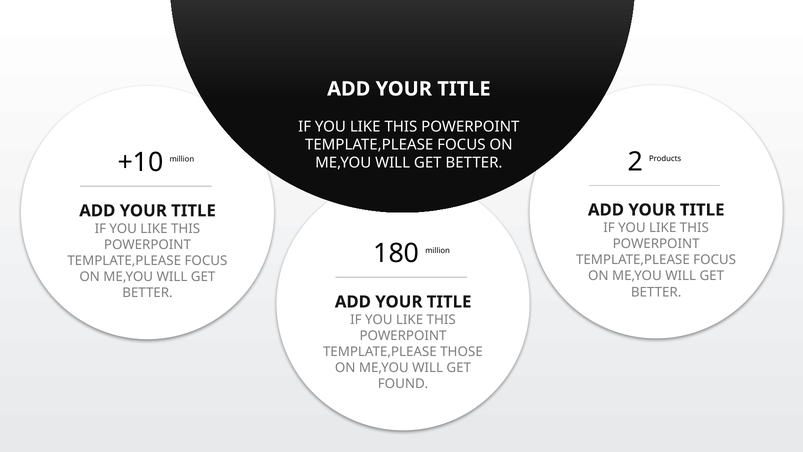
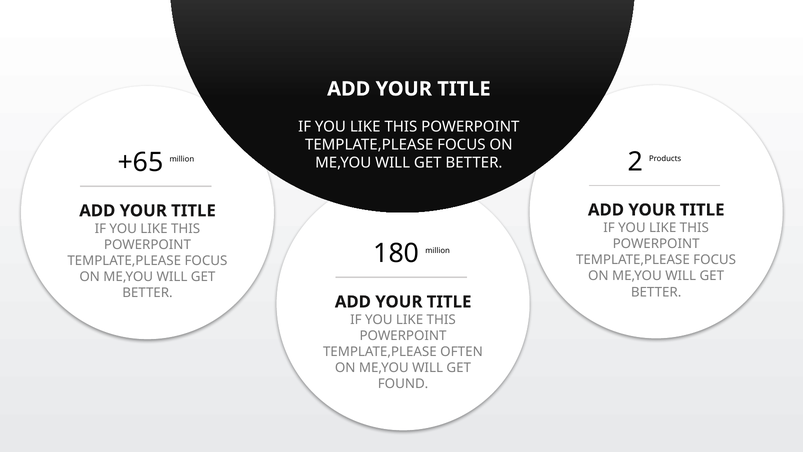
+10: +10 -> +65
THOSE: THOSE -> OFTEN
